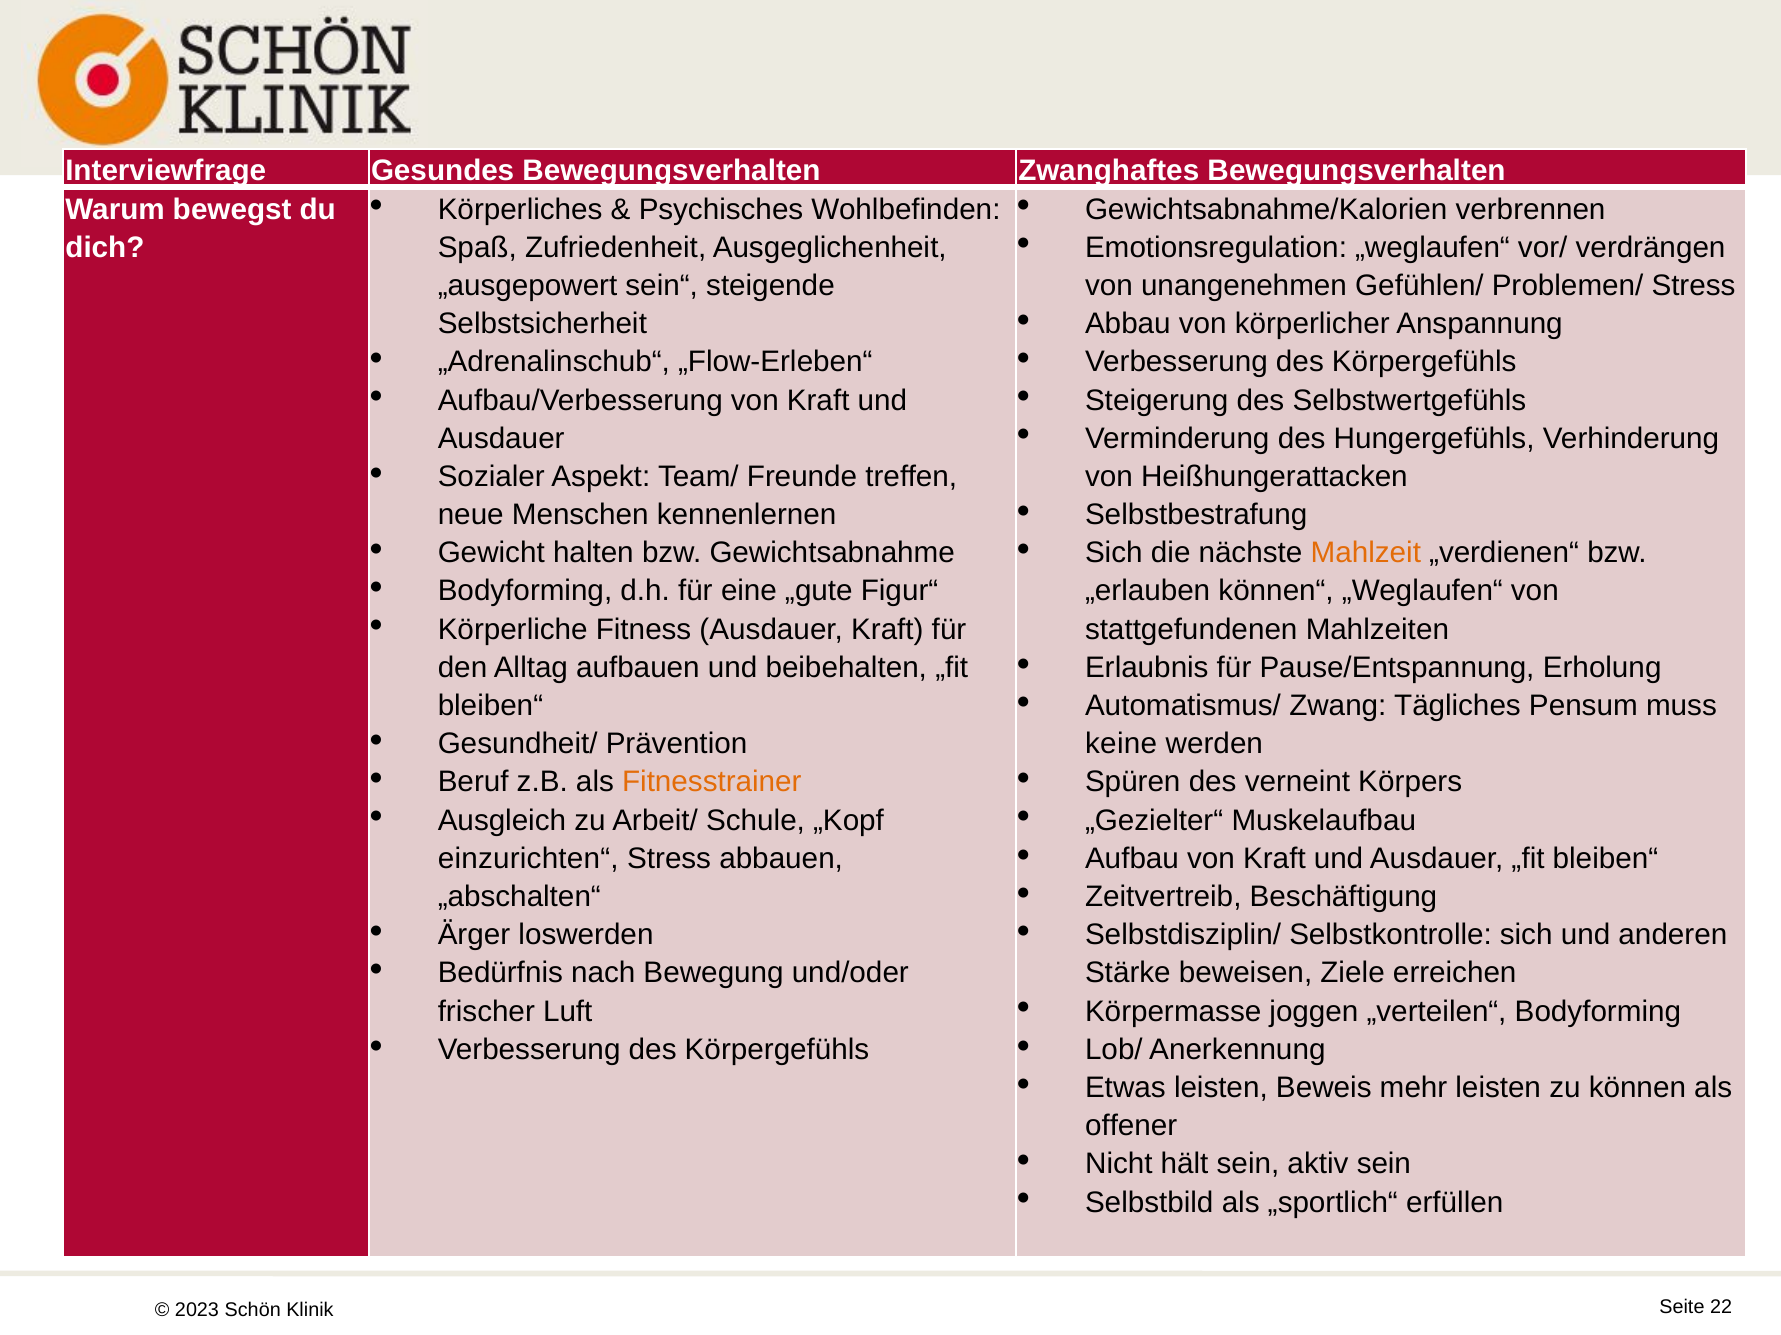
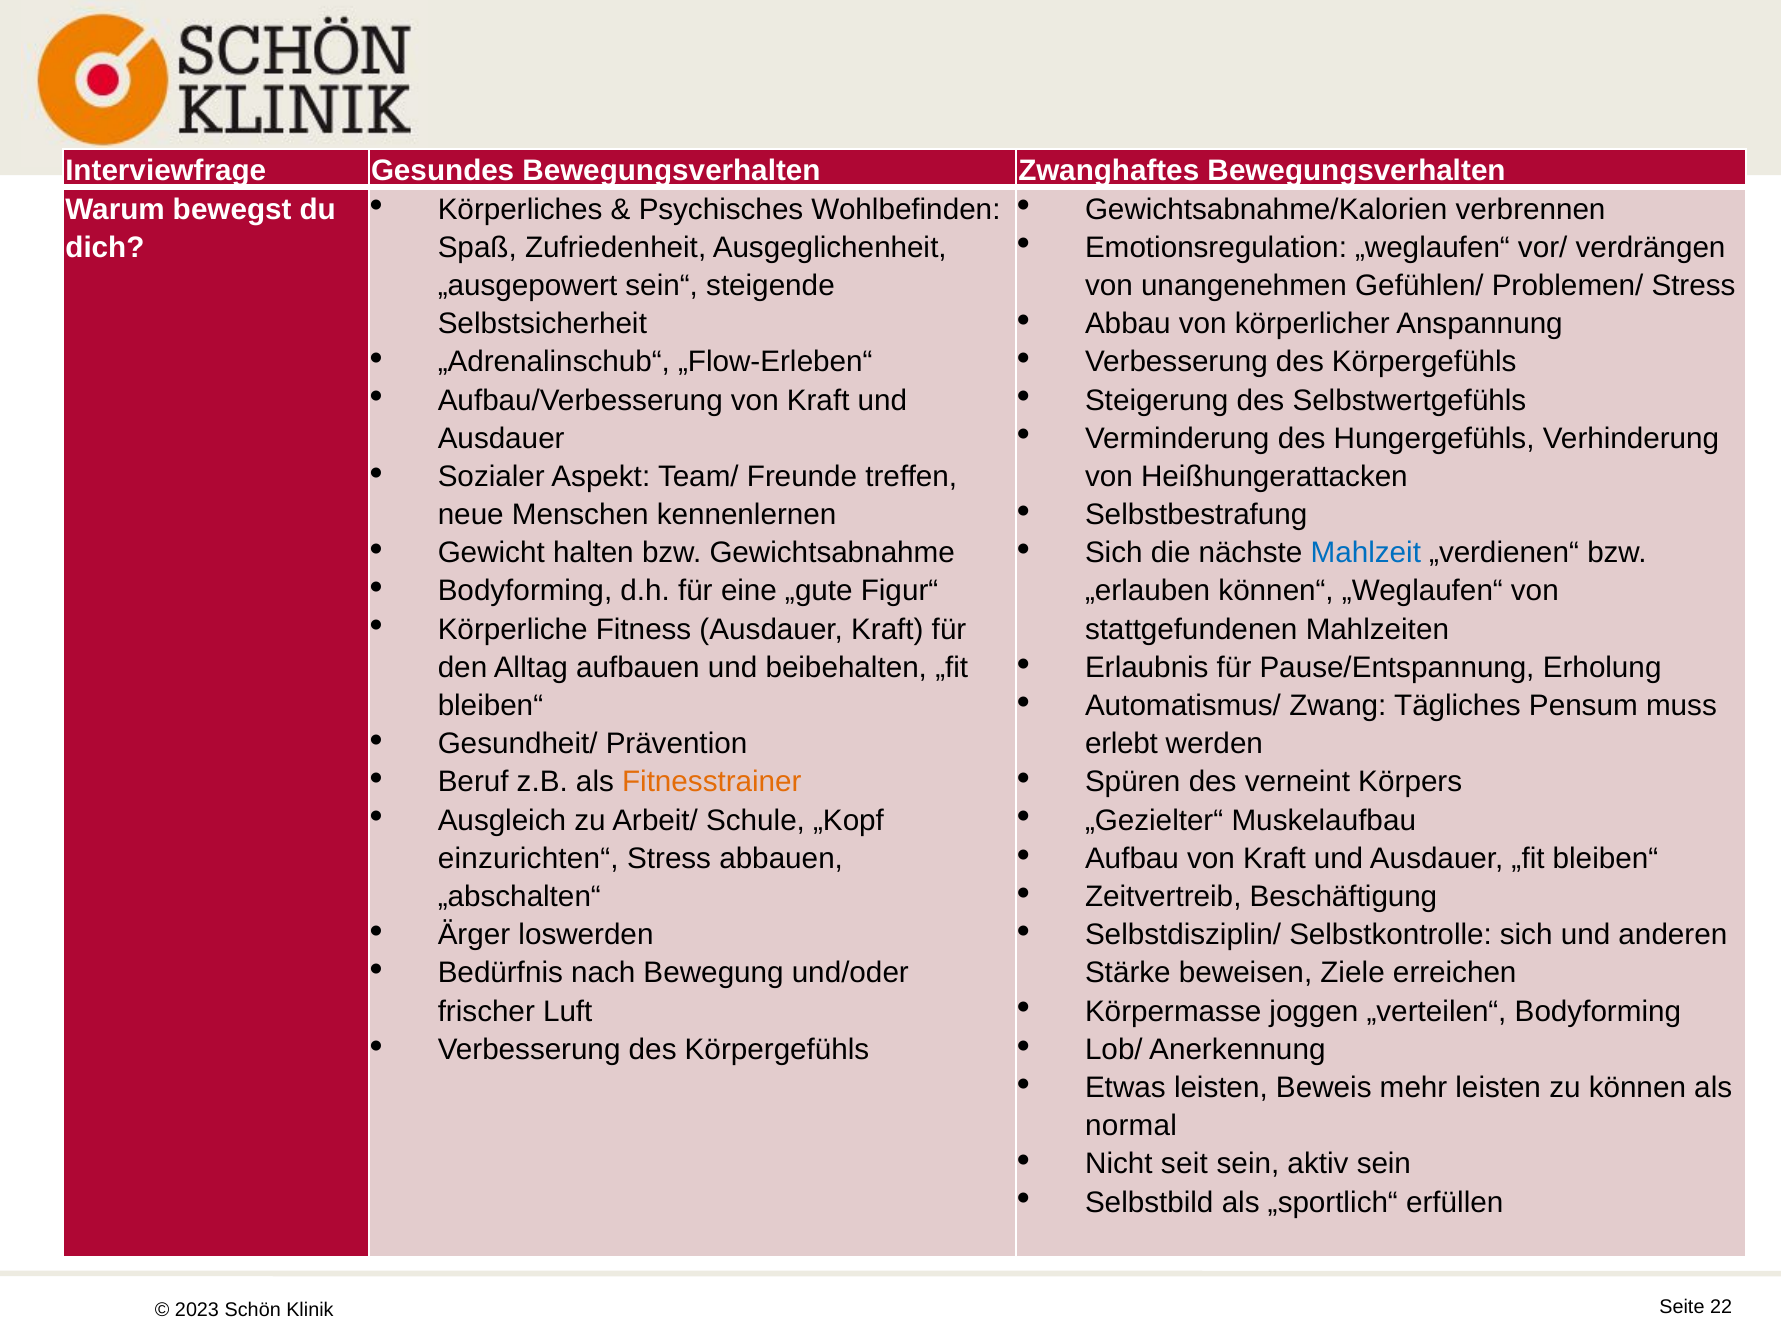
Mahlzeit colour: orange -> blue
keine: keine -> erlebt
offener: offener -> normal
hält: hält -> seit
